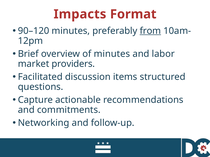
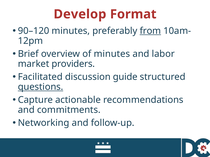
Impacts: Impacts -> Develop
items: items -> guide
questions underline: none -> present
